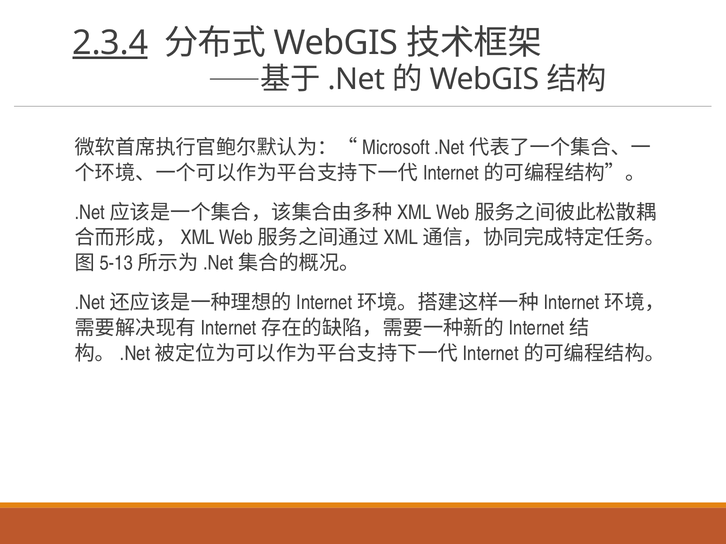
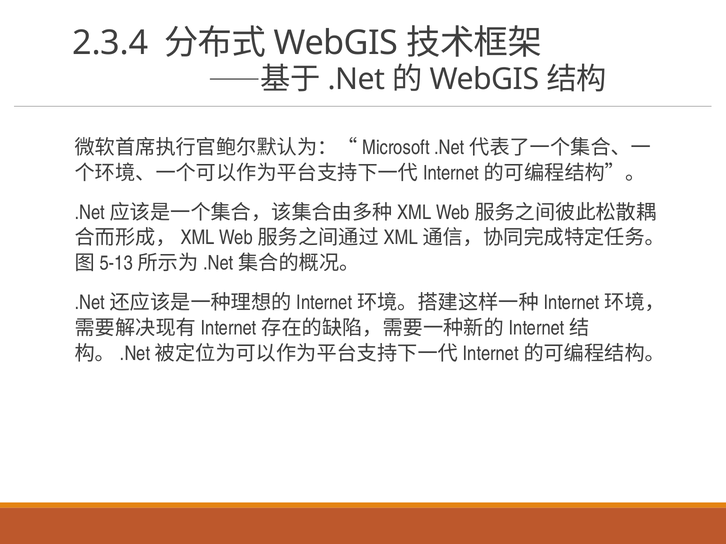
2.3.4 underline: present -> none
